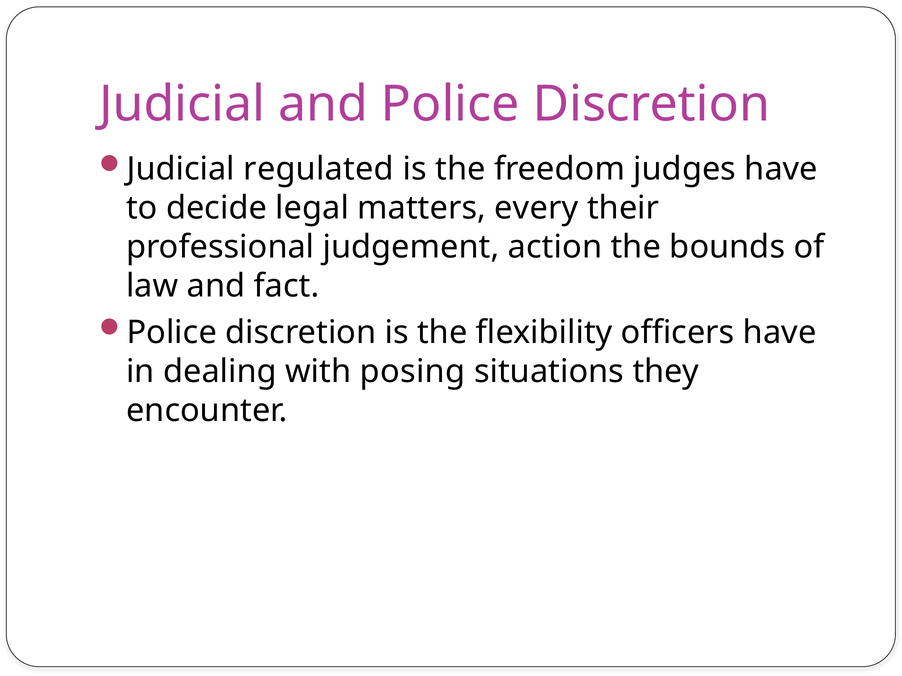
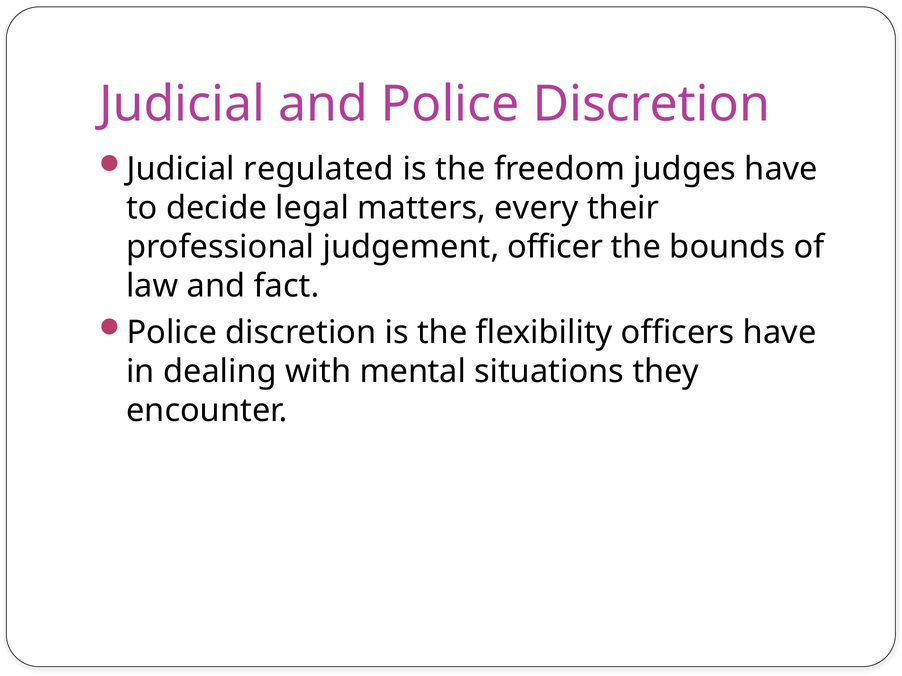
action: action -> officer
posing: posing -> mental
